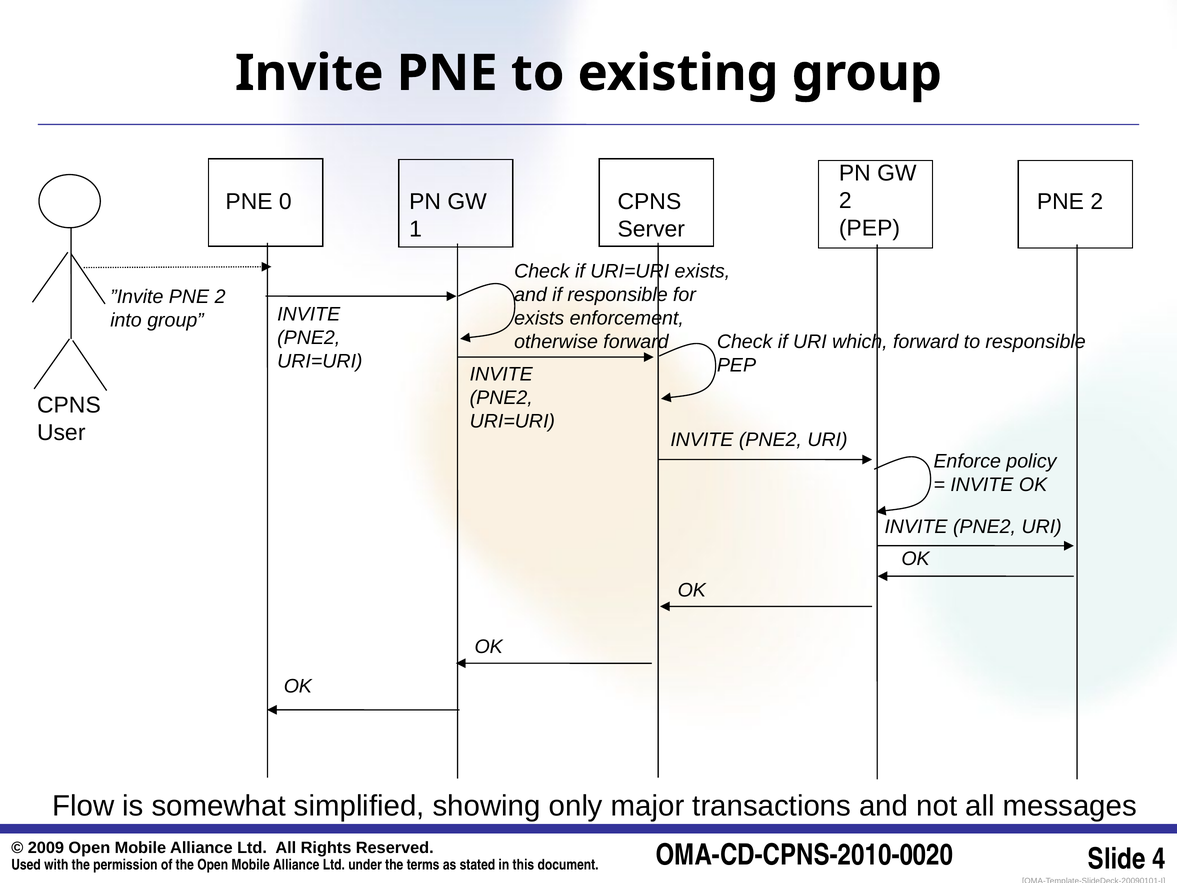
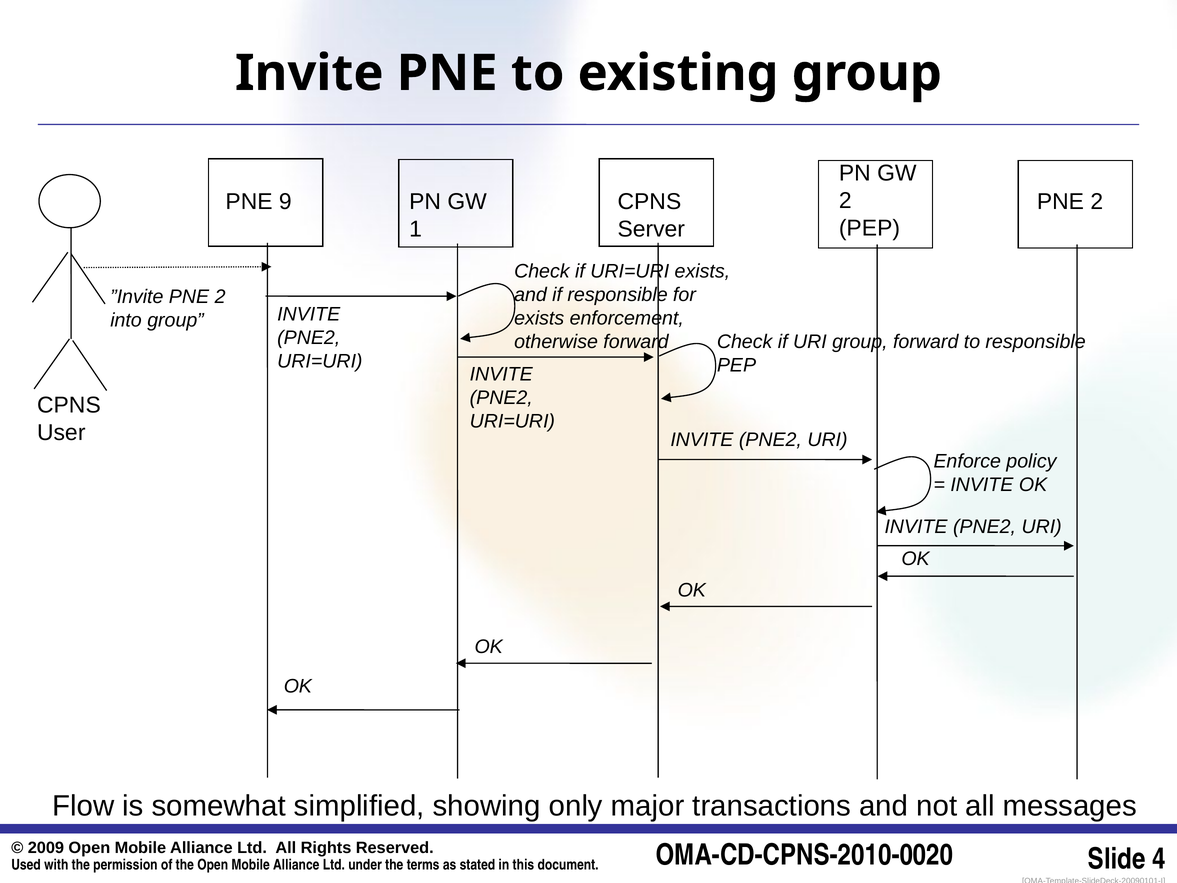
0: 0 -> 9
URI which: which -> group
